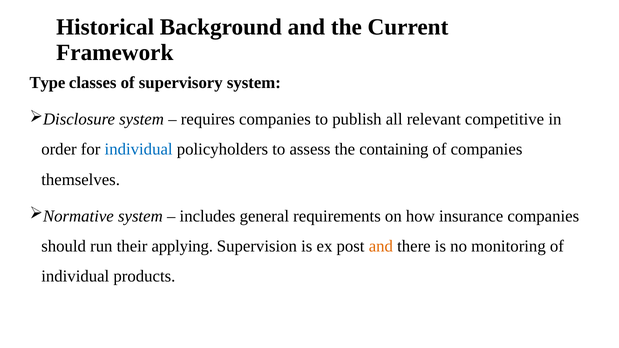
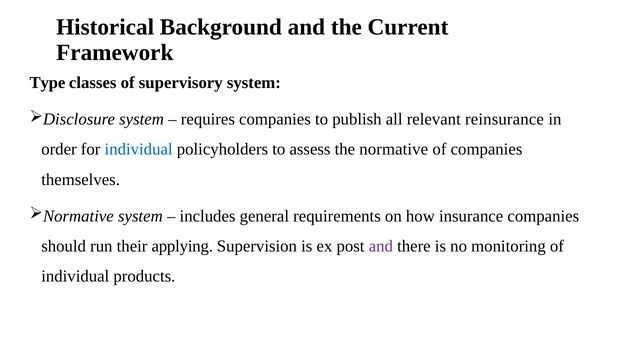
competitive: competitive -> reinsurance
containing: containing -> normative
and at (381, 246) colour: orange -> purple
